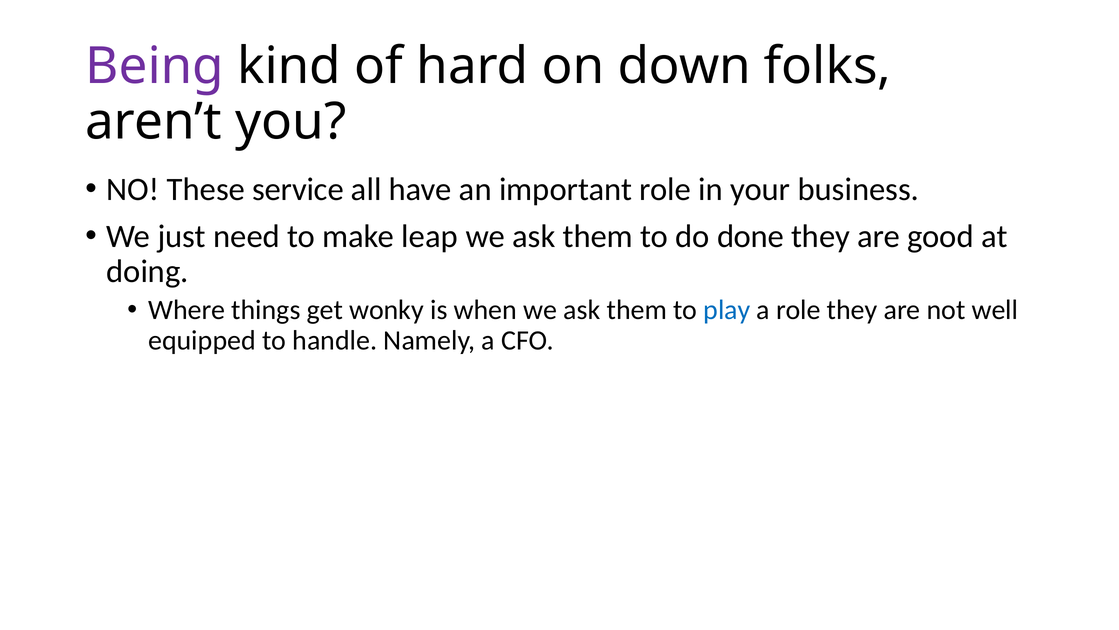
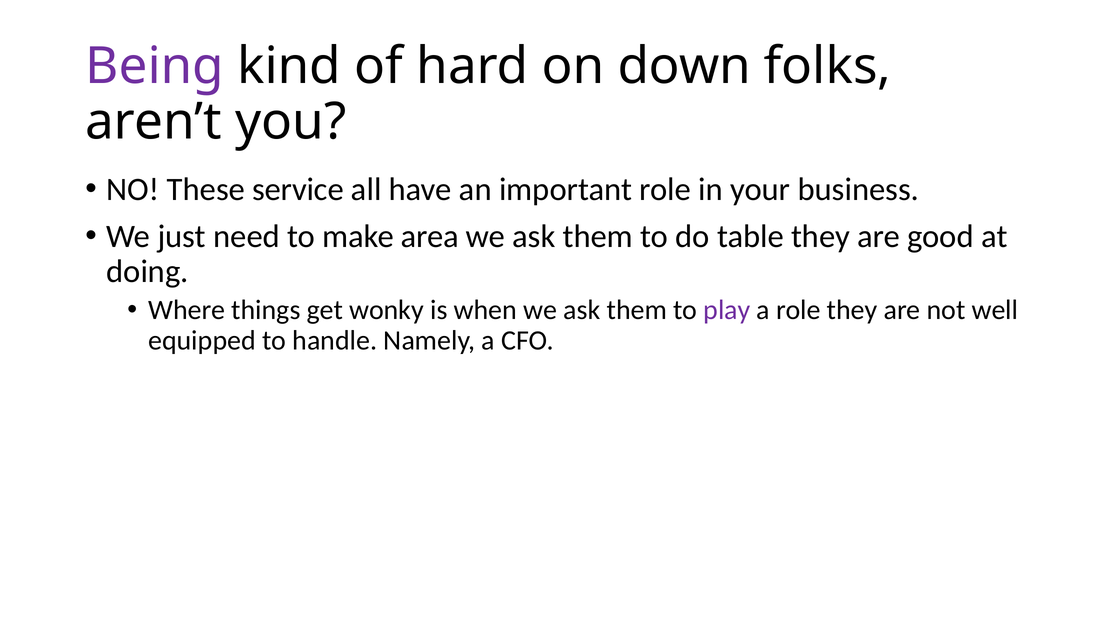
leap: leap -> area
done: done -> table
play colour: blue -> purple
